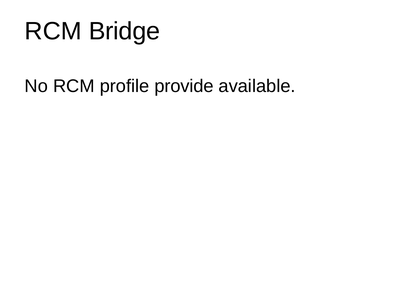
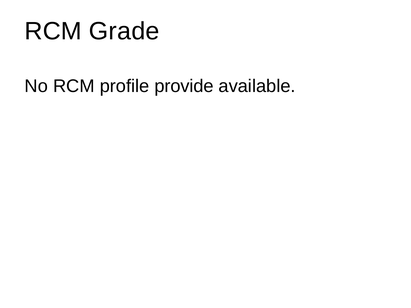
Bridge: Bridge -> Grade
